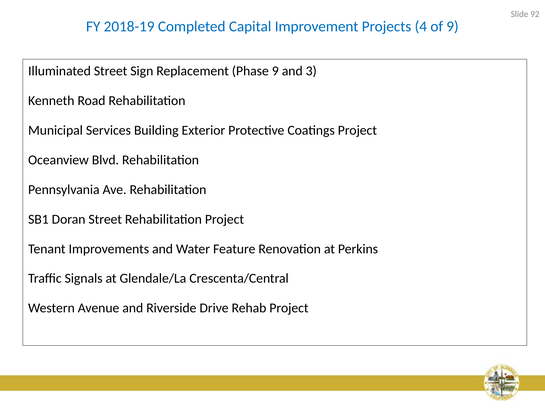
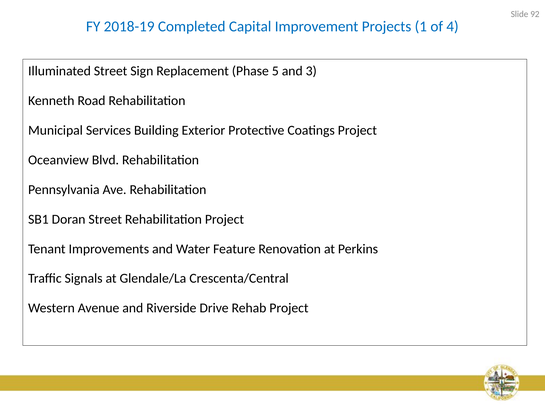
4: 4 -> 1
of 9: 9 -> 4
Phase 9: 9 -> 5
